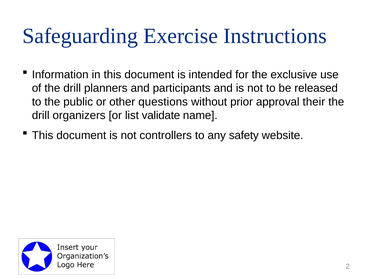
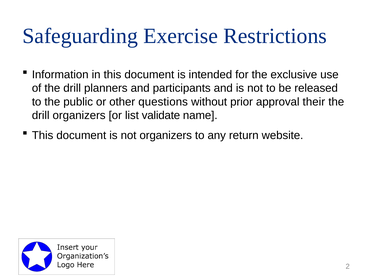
Instructions: Instructions -> Restrictions
not controllers: controllers -> organizers
safety: safety -> return
